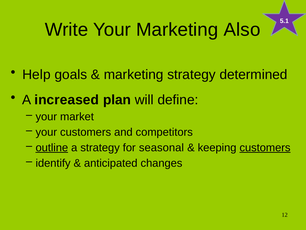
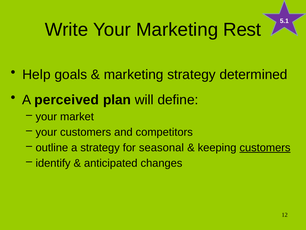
Also: Also -> Rest
increased: increased -> perceived
outline underline: present -> none
